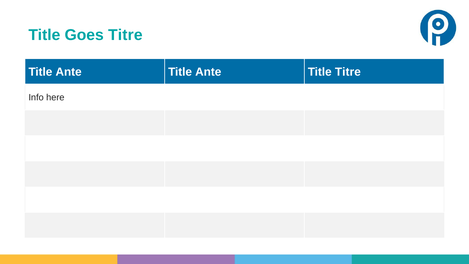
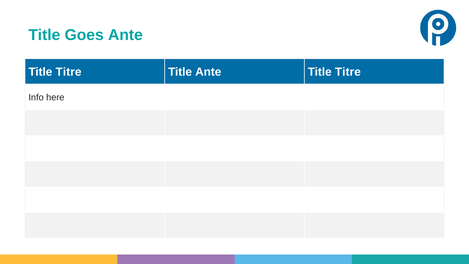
Goes Titre: Titre -> Ante
Ante at (69, 72): Ante -> Titre
